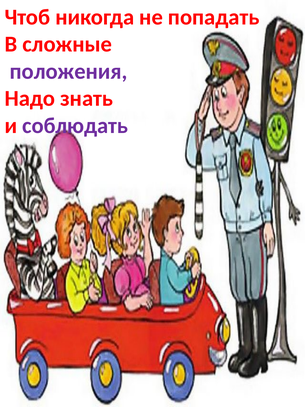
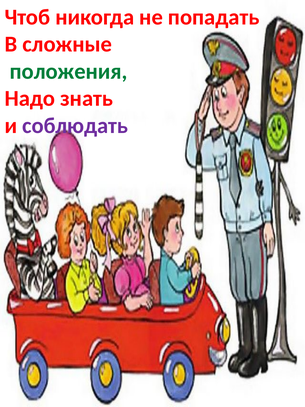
положения colour: purple -> green
